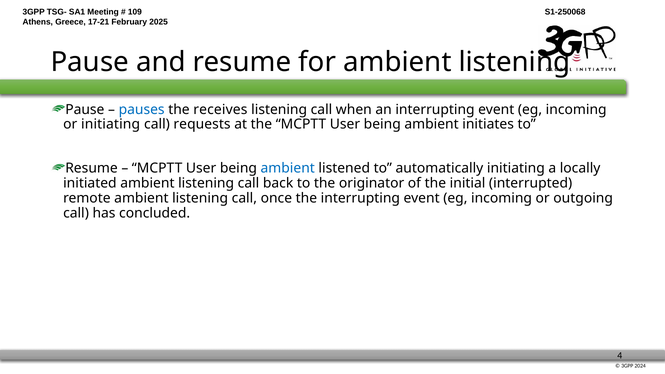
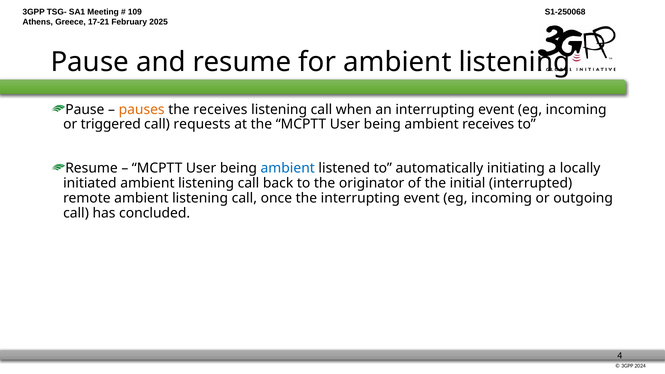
pauses colour: blue -> orange
or initiating: initiating -> triggered
ambient initiates: initiates -> receives
